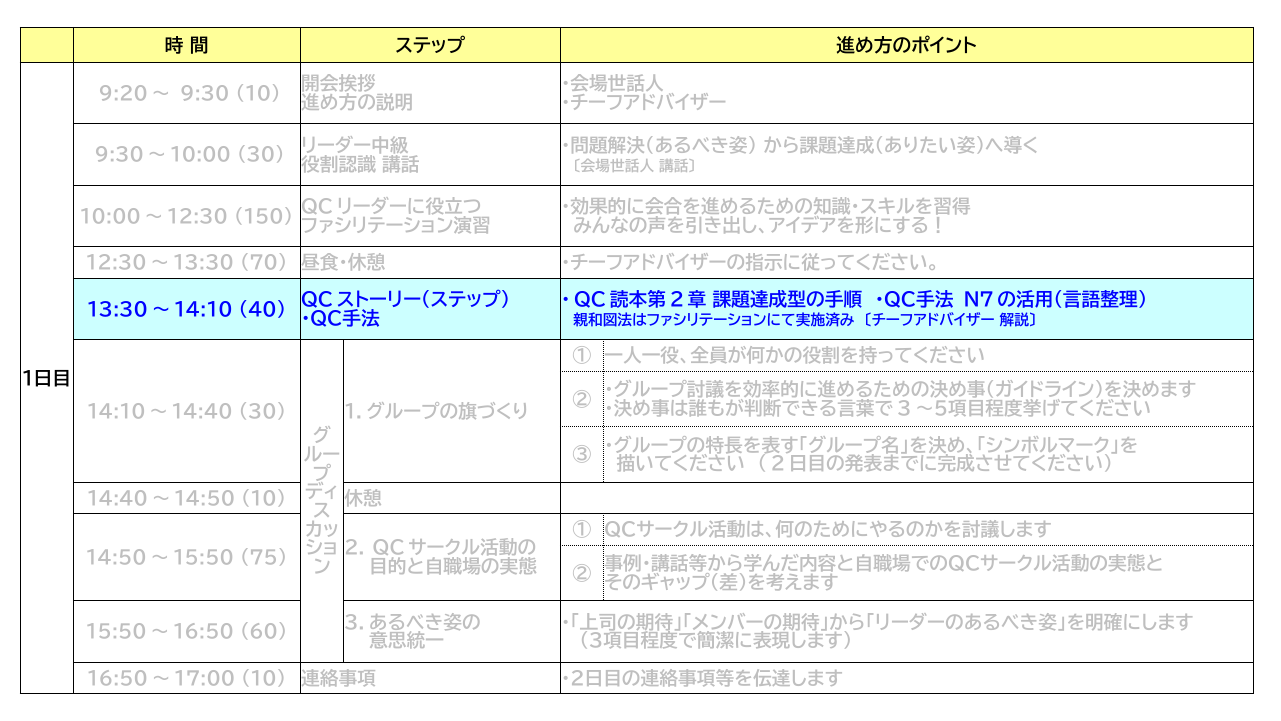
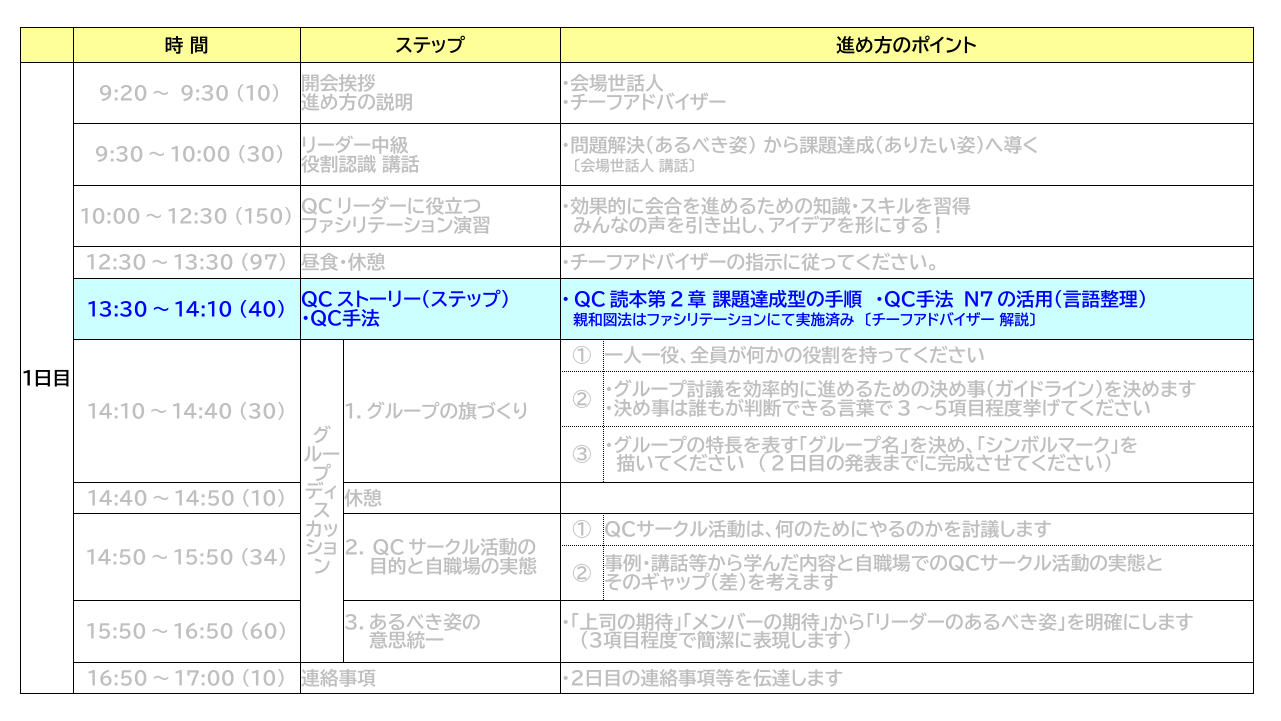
70: 70 -> 97
75: 75 -> 34
